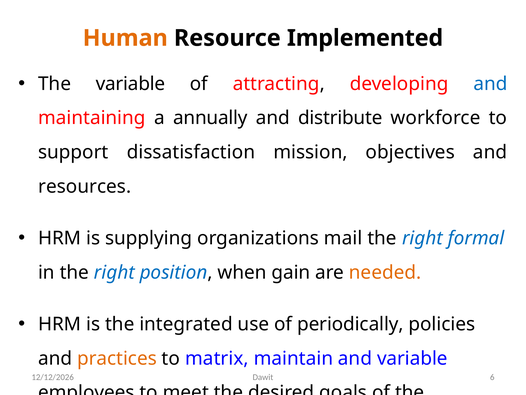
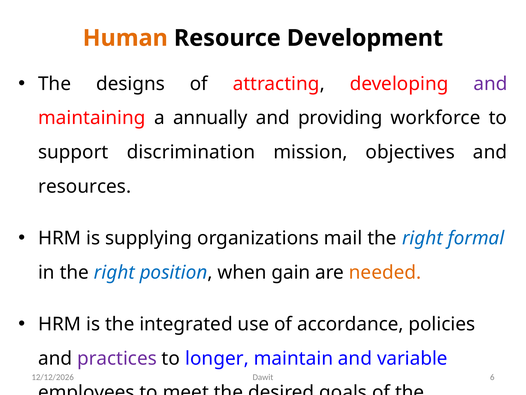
Implemented: Implemented -> Development
The variable: variable -> designs
and at (491, 84) colour: blue -> purple
distribute: distribute -> providing
dissatisfaction: dissatisfaction -> discrimination
periodically: periodically -> accordance
practices colour: orange -> purple
matrix: matrix -> longer
